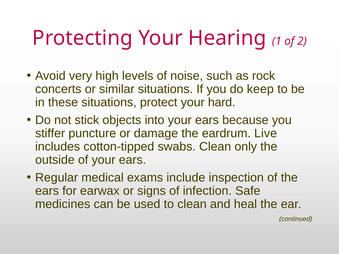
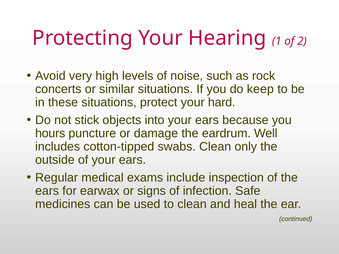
stiffer: stiffer -> hours
Live: Live -> Well
